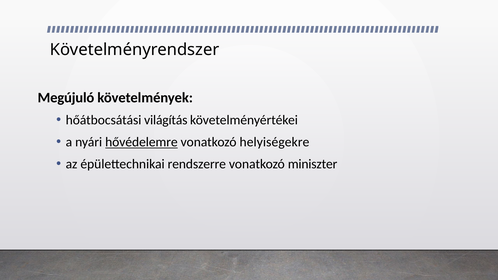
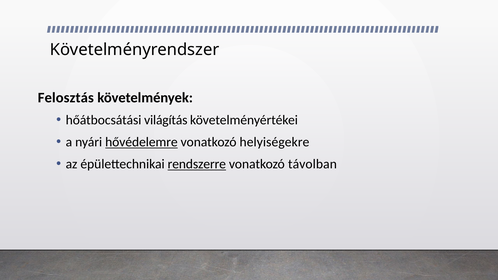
Megújuló: Megújuló -> Felosztás
rendszerre underline: none -> present
miniszter: miniszter -> távolban
